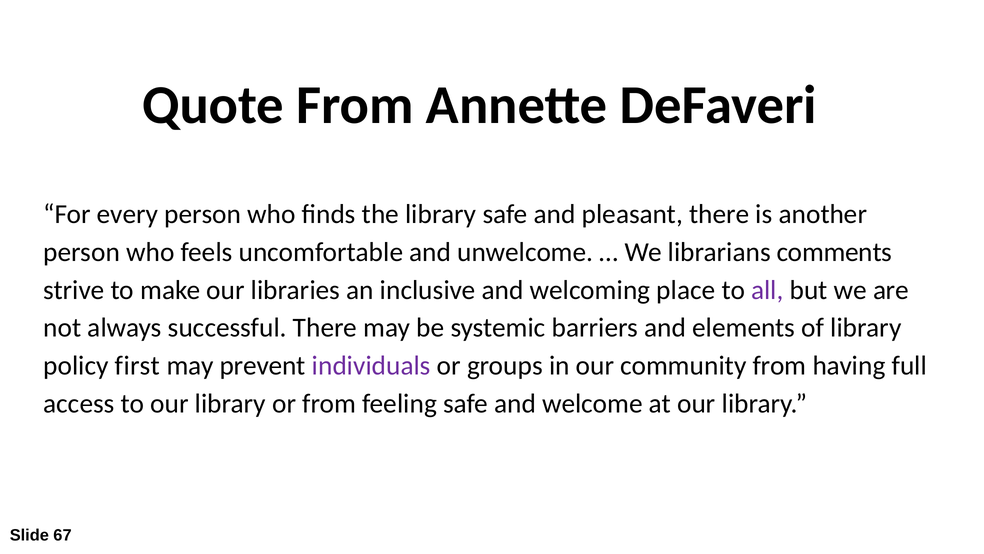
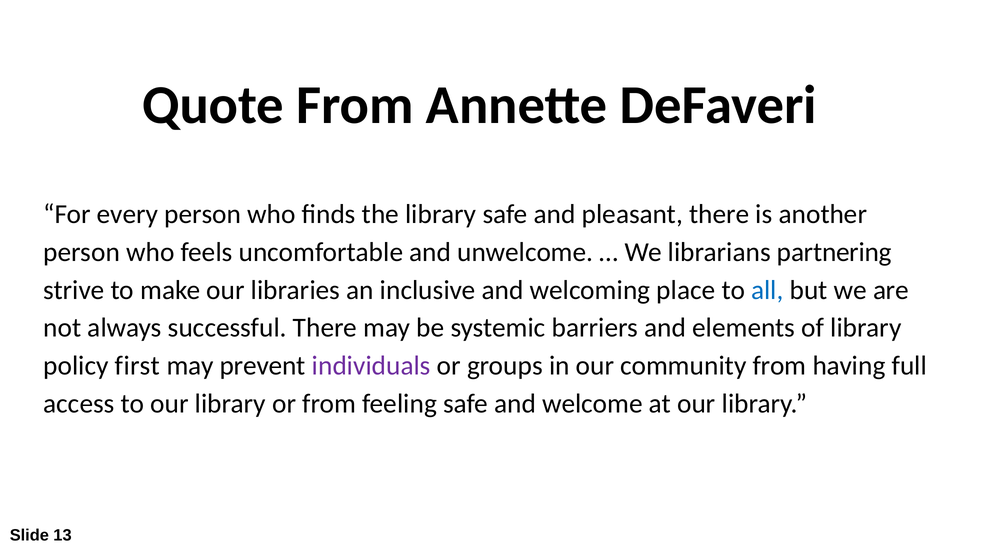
comments: comments -> partnering
all colour: purple -> blue
67: 67 -> 13
